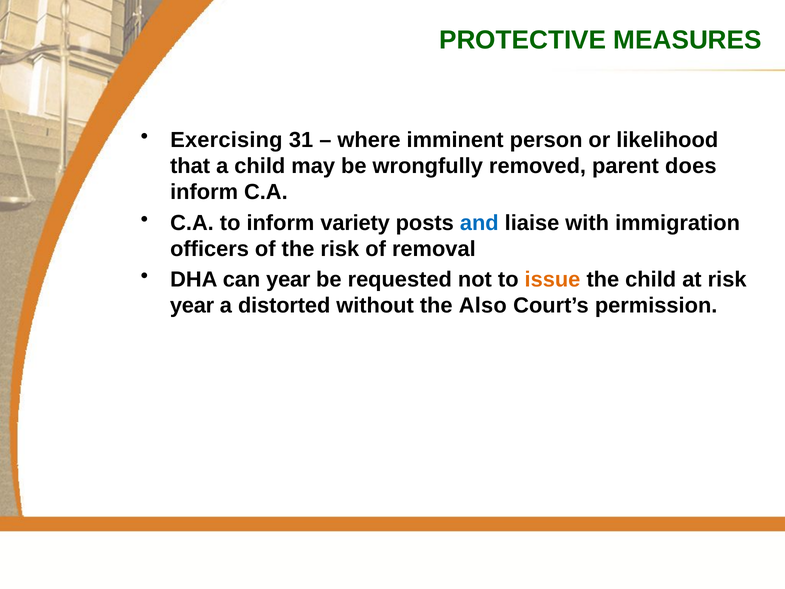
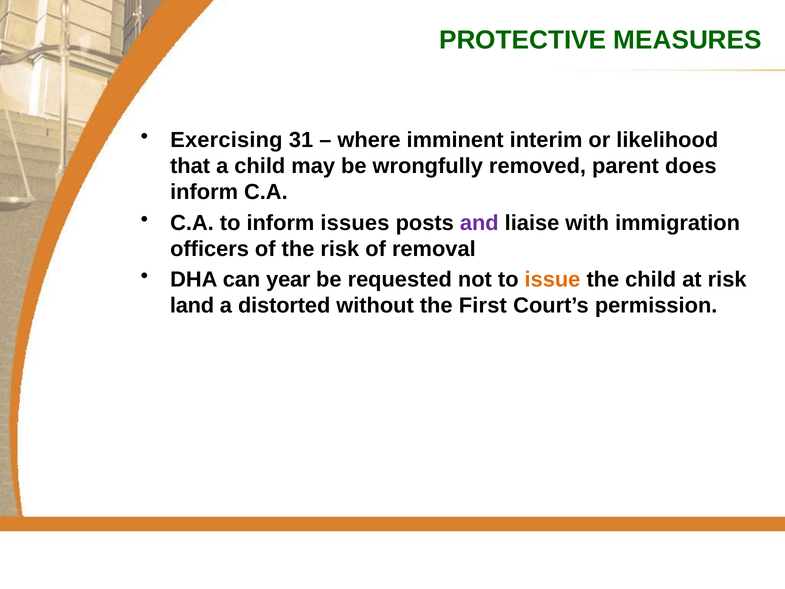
person: person -> interim
variety: variety -> issues
and colour: blue -> purple
year at (192, 306): year -> land
Also: Also -> First
